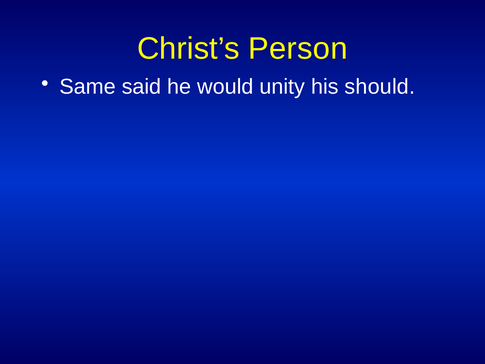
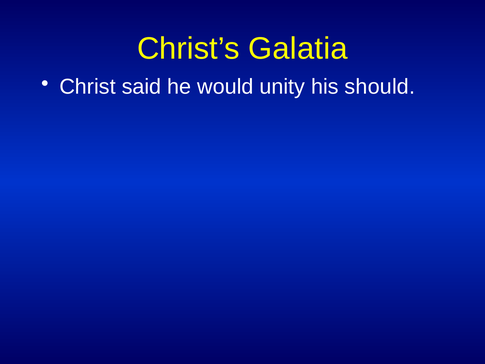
Person: Person -> Galatia
Same: Same -> Christ
